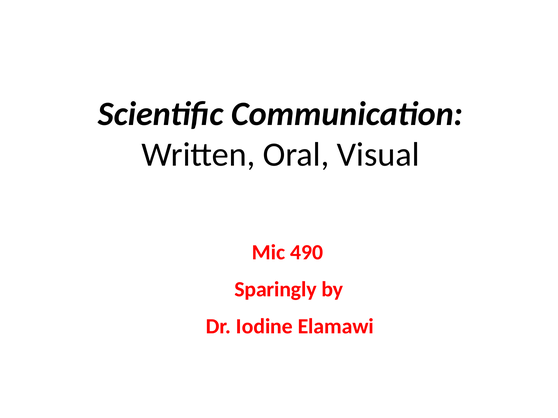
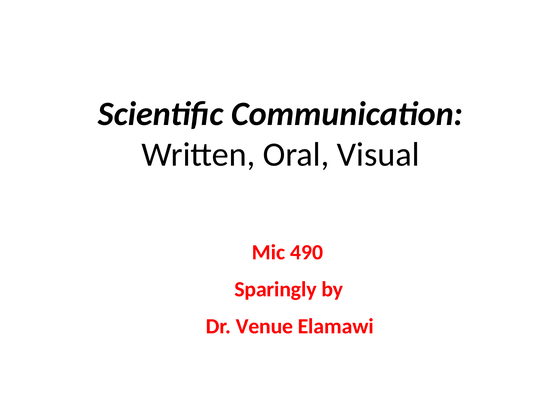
Iodine: Iodine -> Venue
